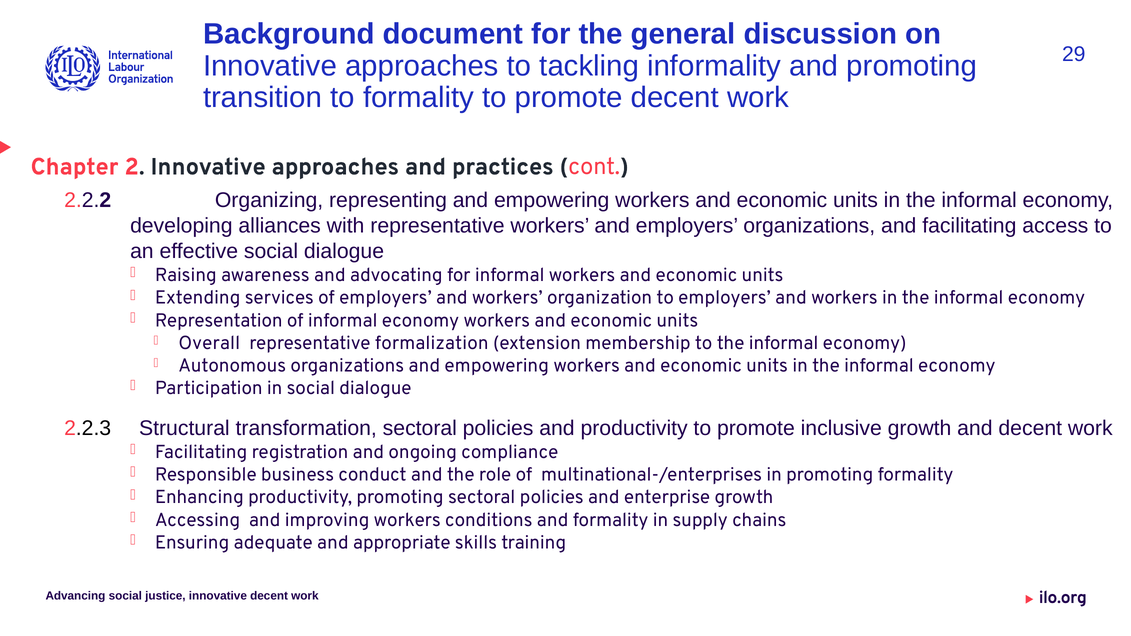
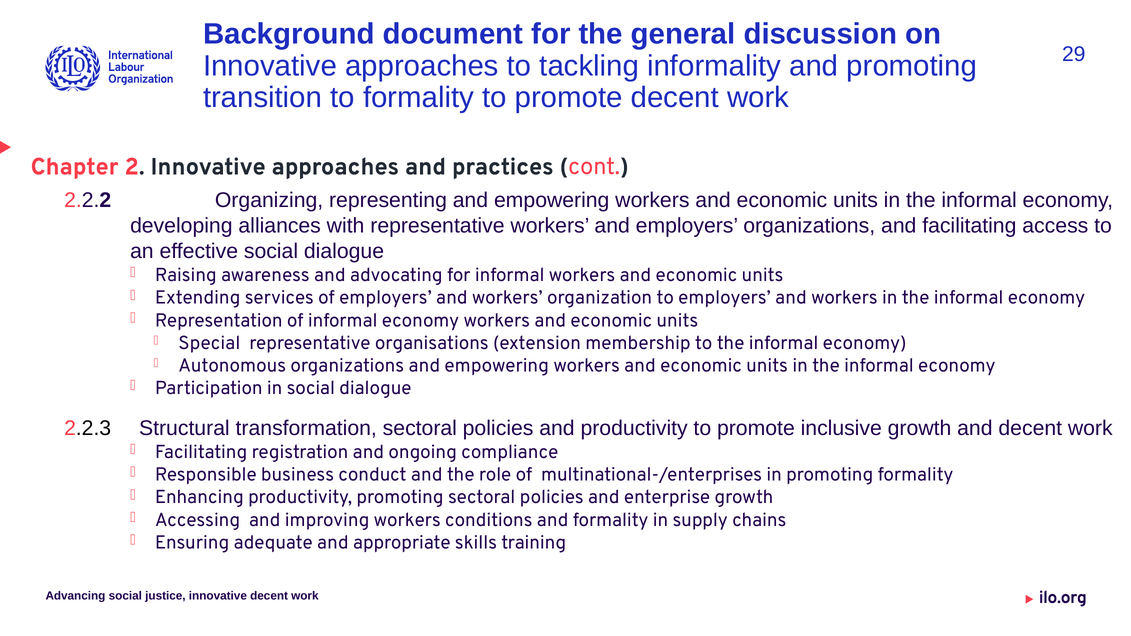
Overall: Overall -> Special
formalization: formalization -> organisations
